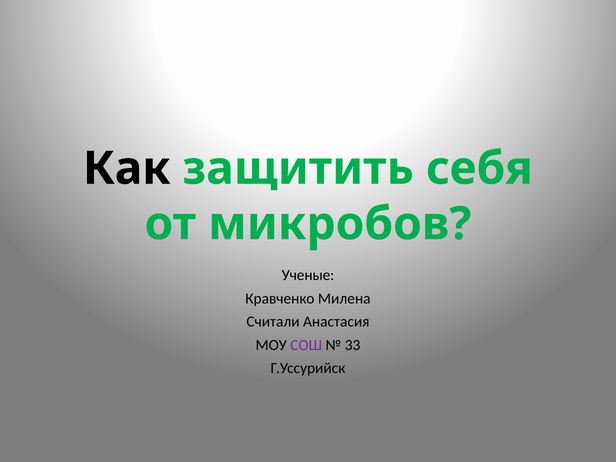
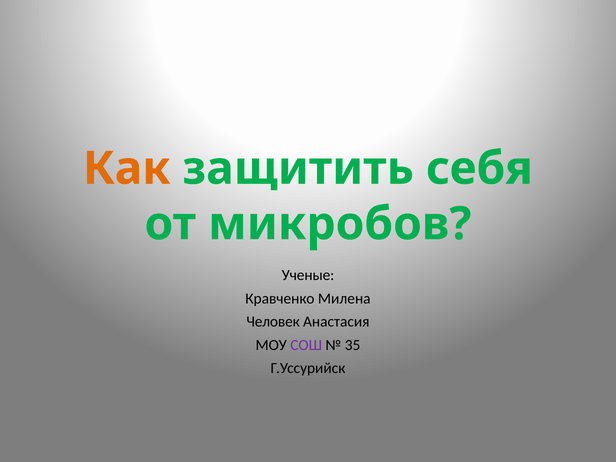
Как colour: black -> orange
Считали: Считали -> Человек
33: 33 -> 35
